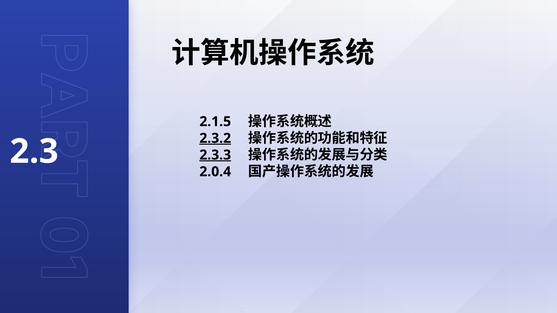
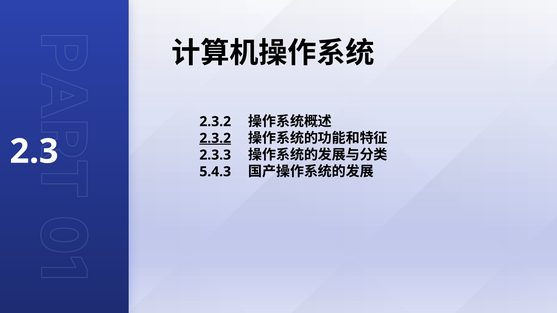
2.1.5 at (215, 122): 2.1.5 -> 2.3.2
2.3.3 underline: present -> none
2.0.4: 2.0.4 -> 5.4.3
